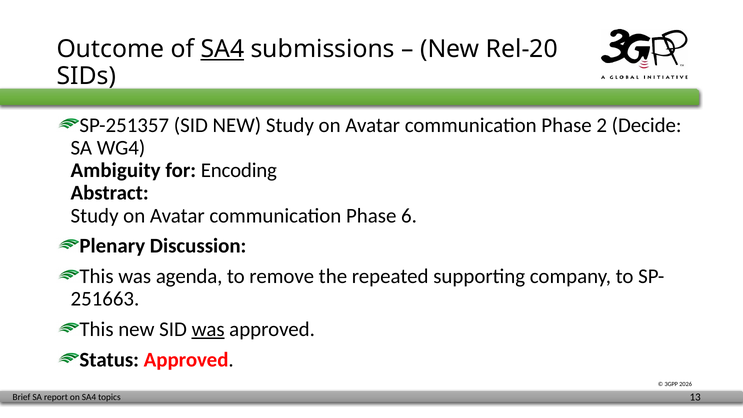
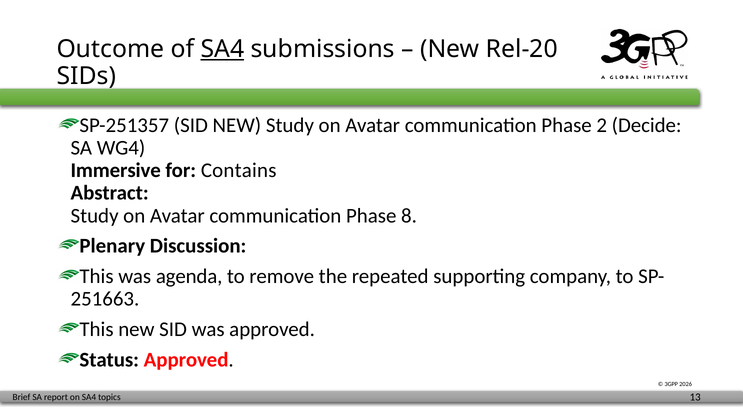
Ambiguity: Ambiguity -> Immersive
Encoding: Encoding -> Contains
6: 6 -> 8
was at (208, 329) underline: present -> none
